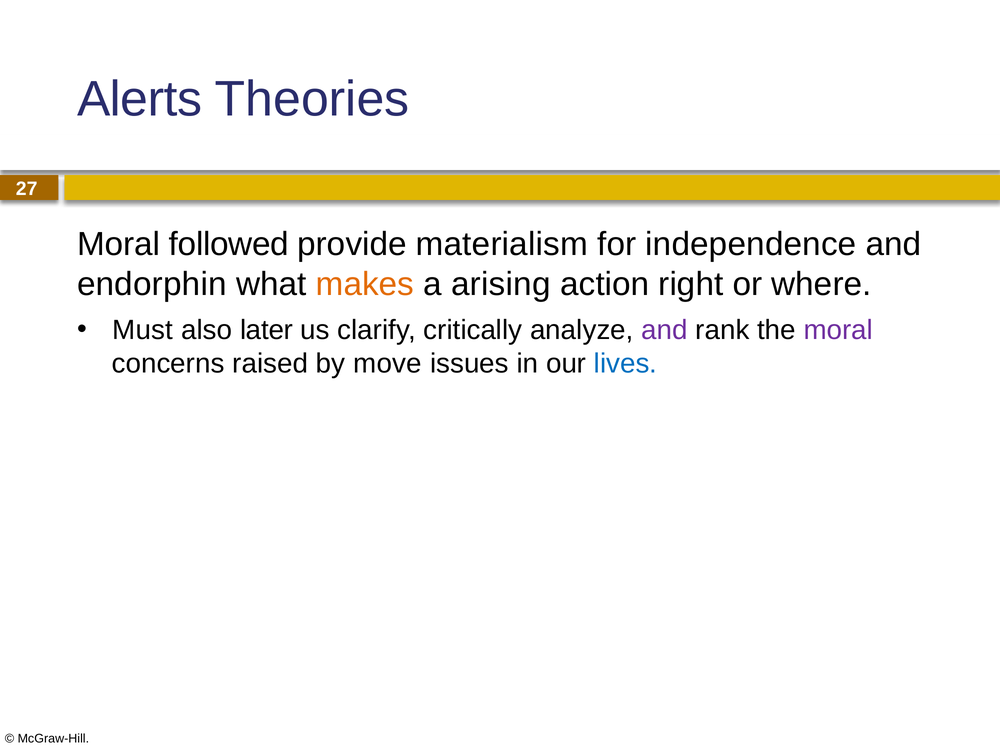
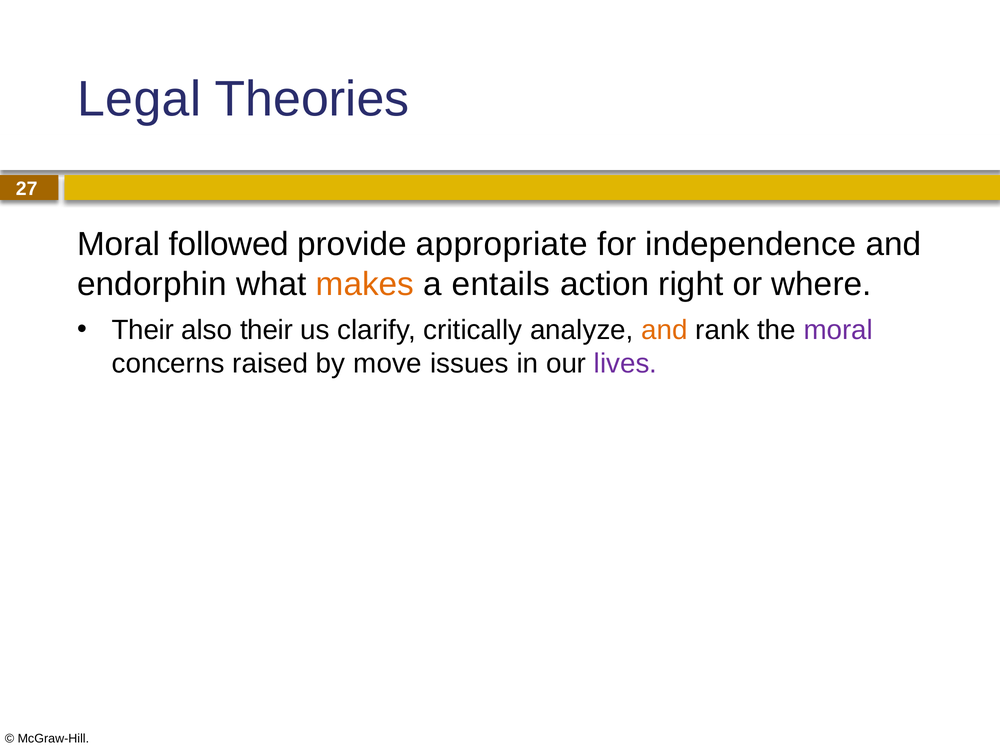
Alerts: Alerts -> Legal
materialism: materialism -> appropriate
arising: arising -> entails
Must at (143, 330): Must -> Their
also later: later -> their
and at (665, 330) colour: purple -> orange
lives colour: blue -> purple
